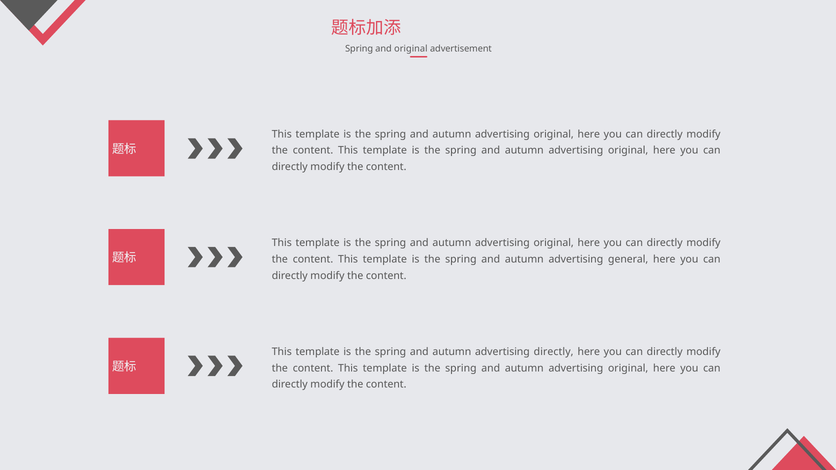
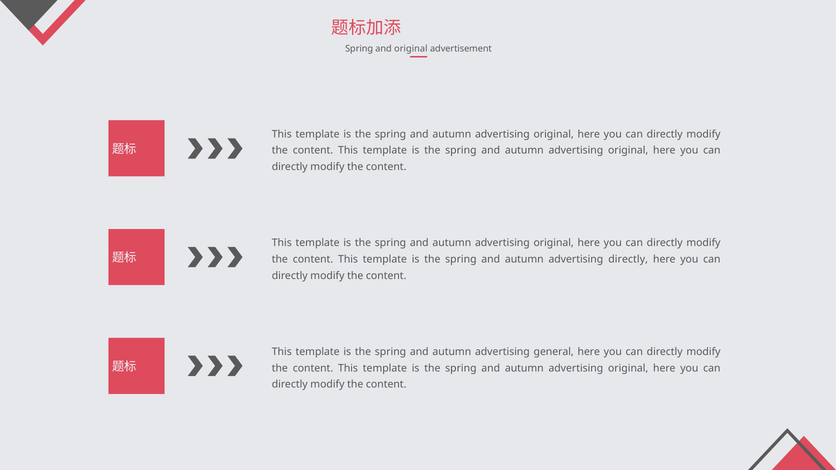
advertising general: general -> directly
advertising directly: directly -> general
